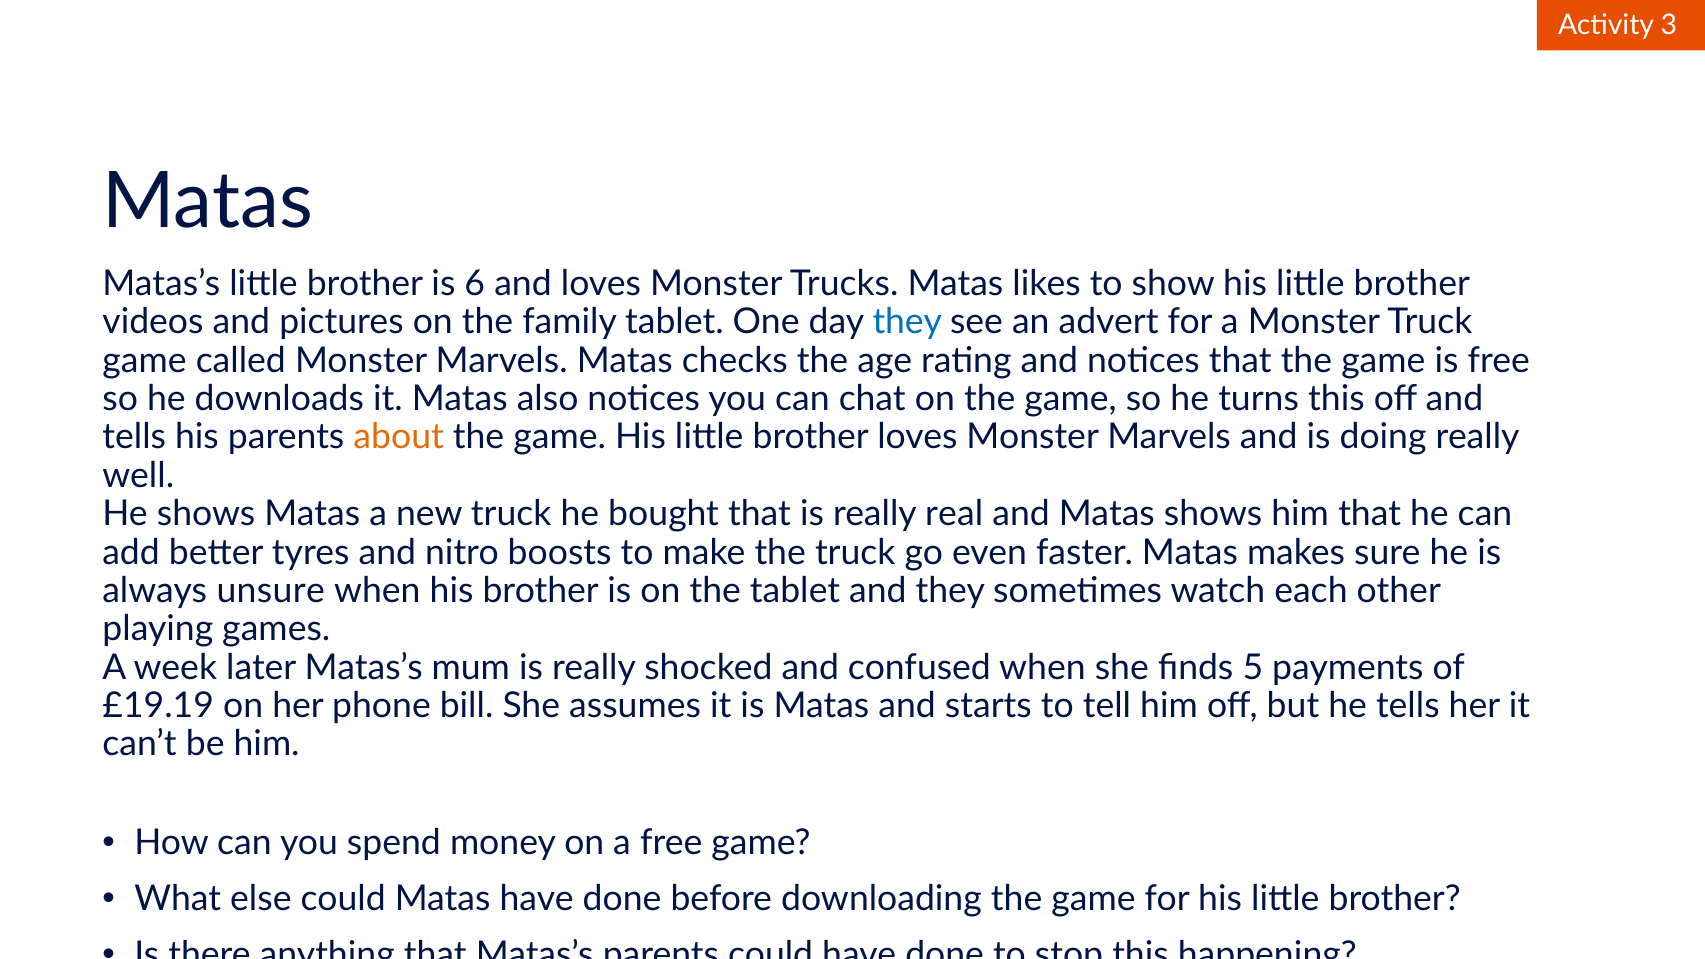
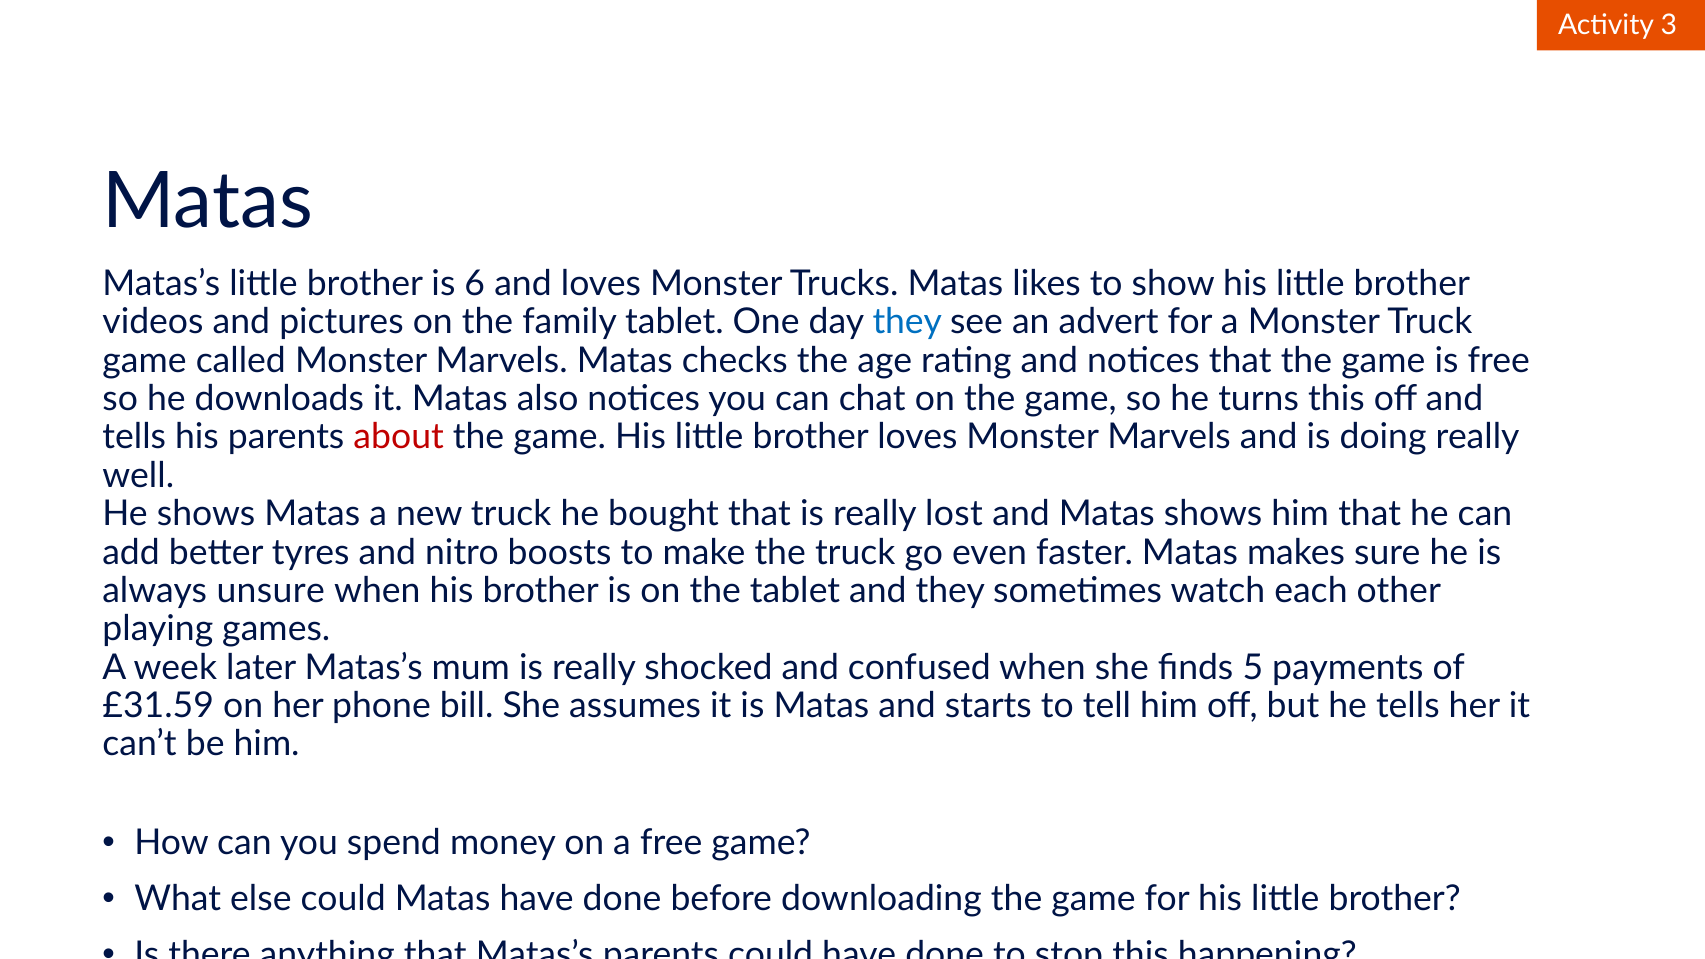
about colour: orange -> red
real: real -> lost
£19.19: £19.19 -> £31.59
